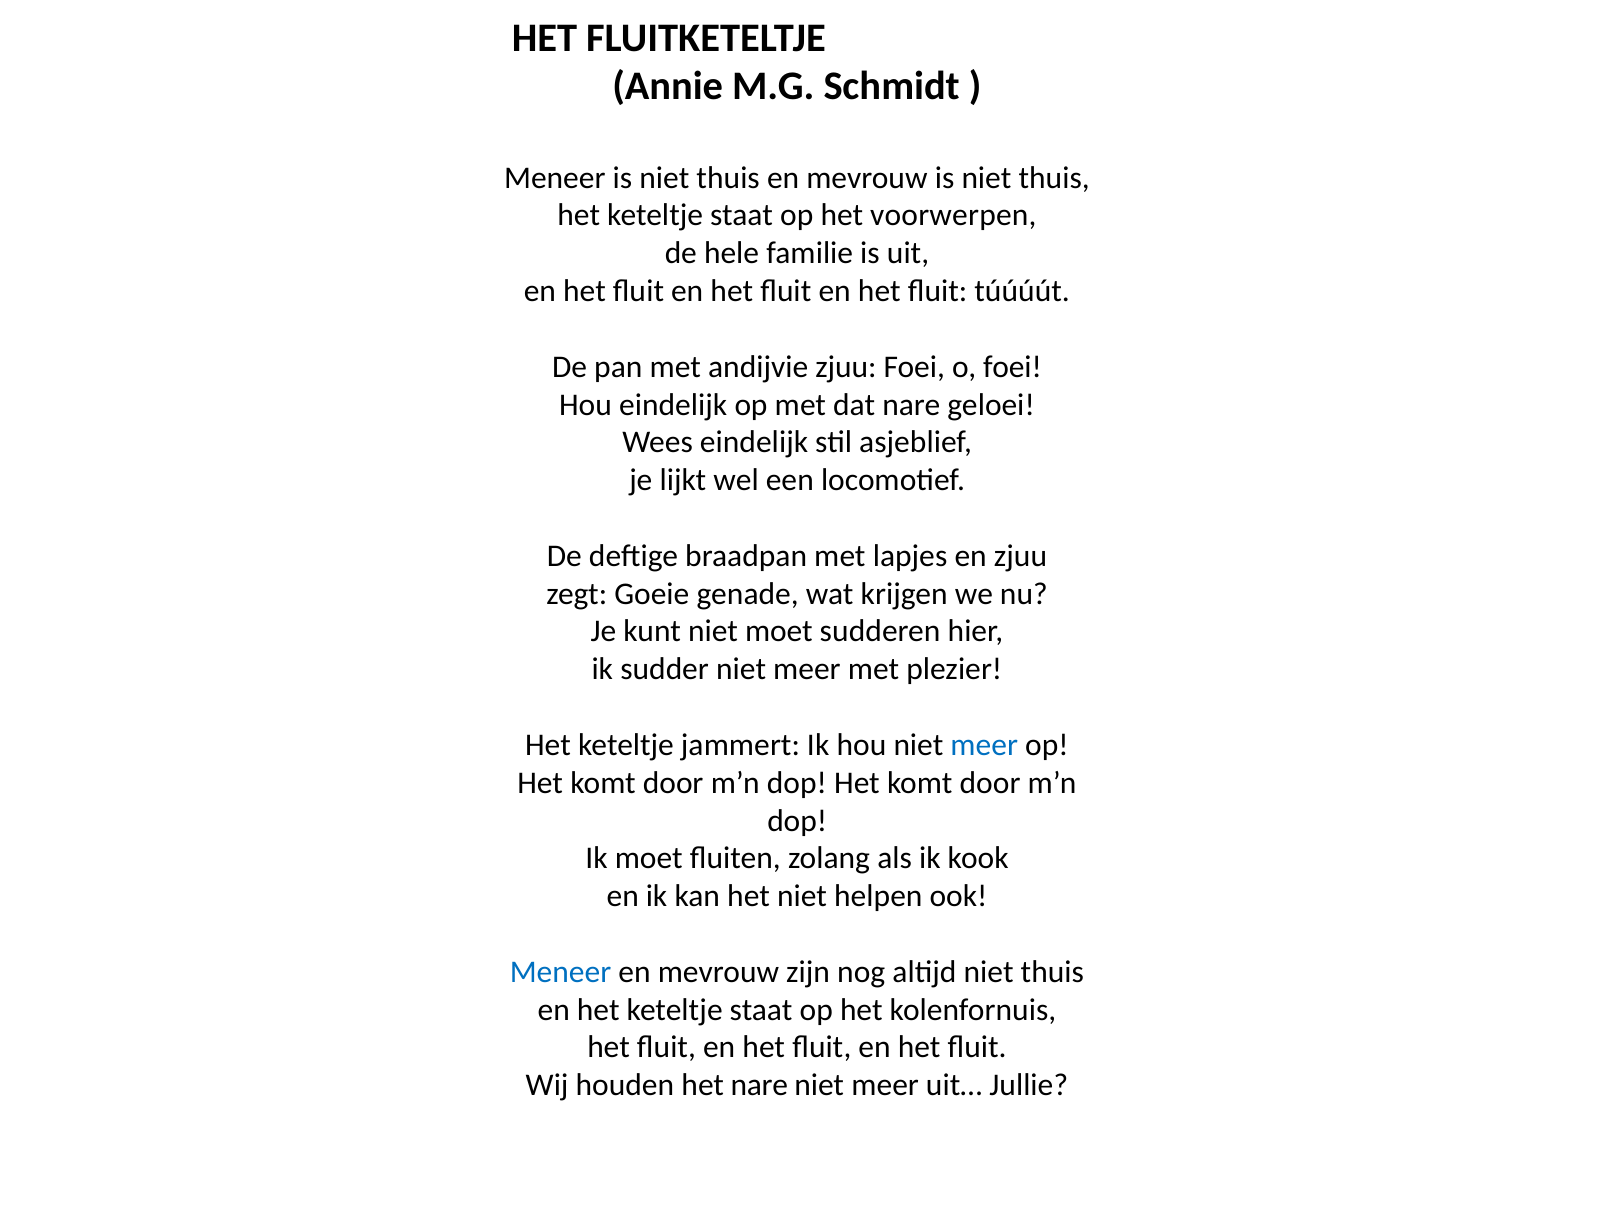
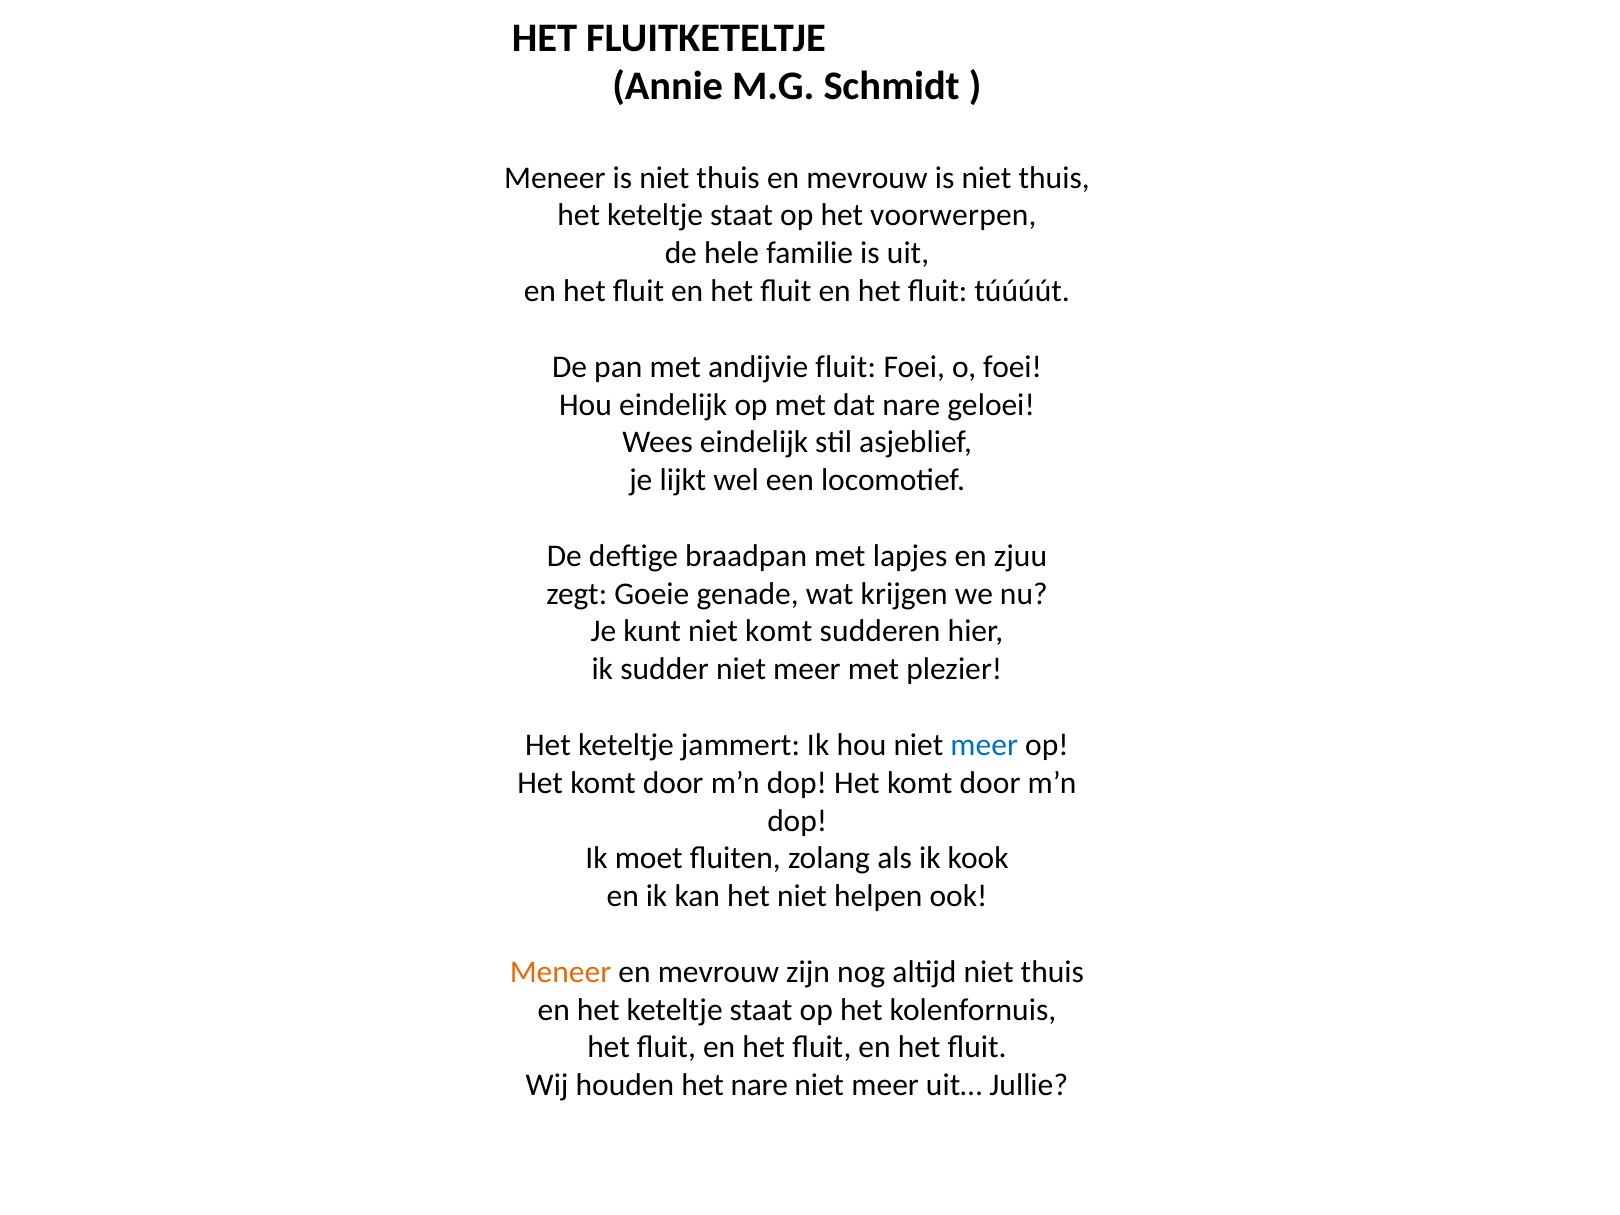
andijvie zjuu: zjuu -> fluit
niet moet: moet -> komt
Meneer at (561, 972) colour: blue -> orange
